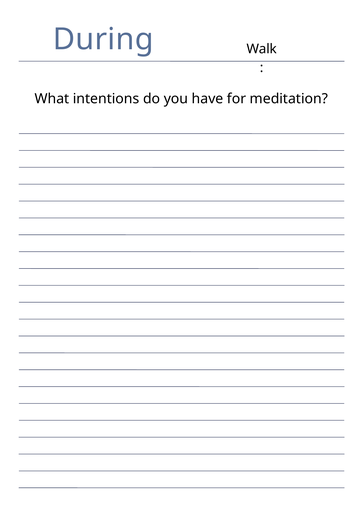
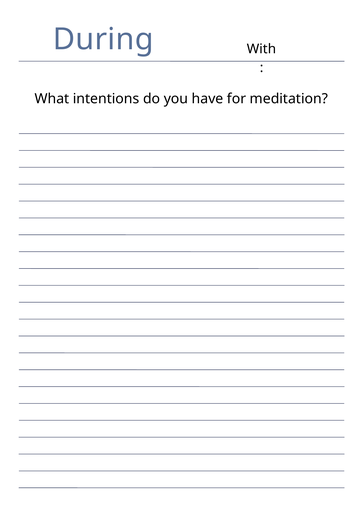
Walk: Walk -> With
